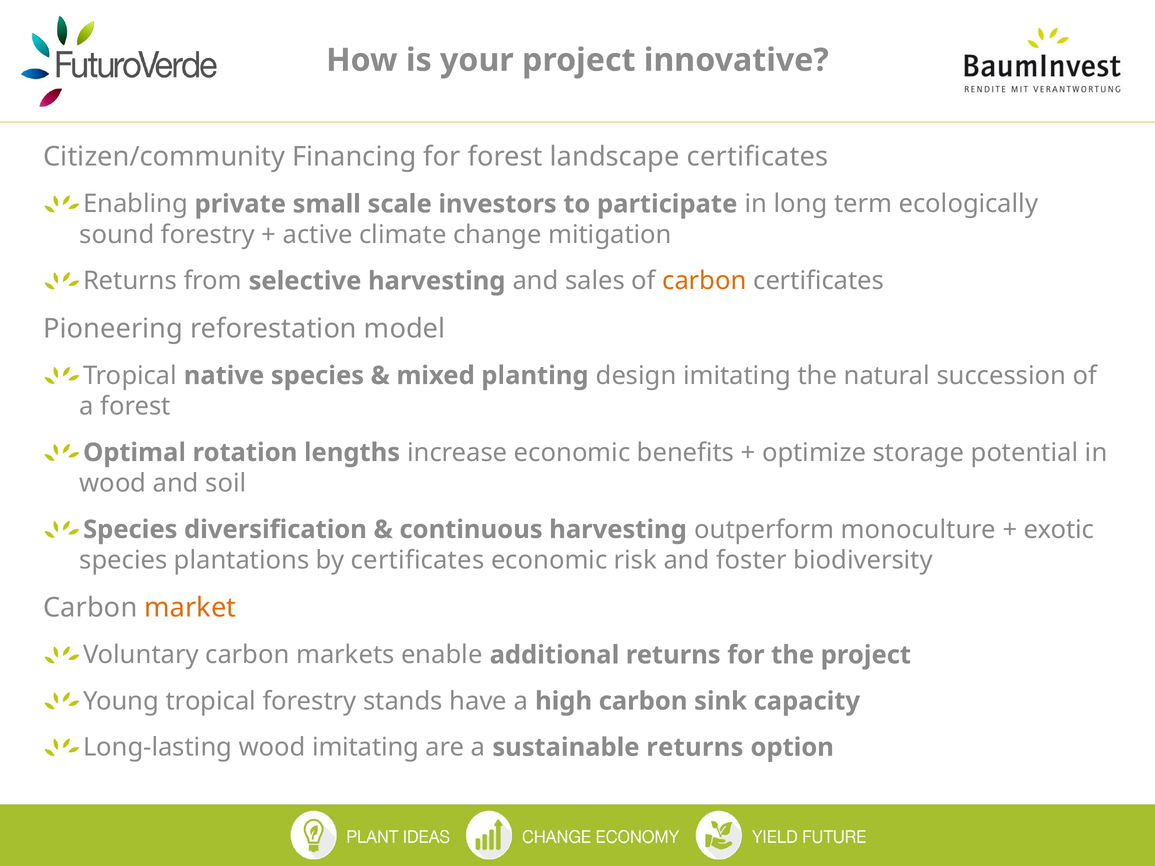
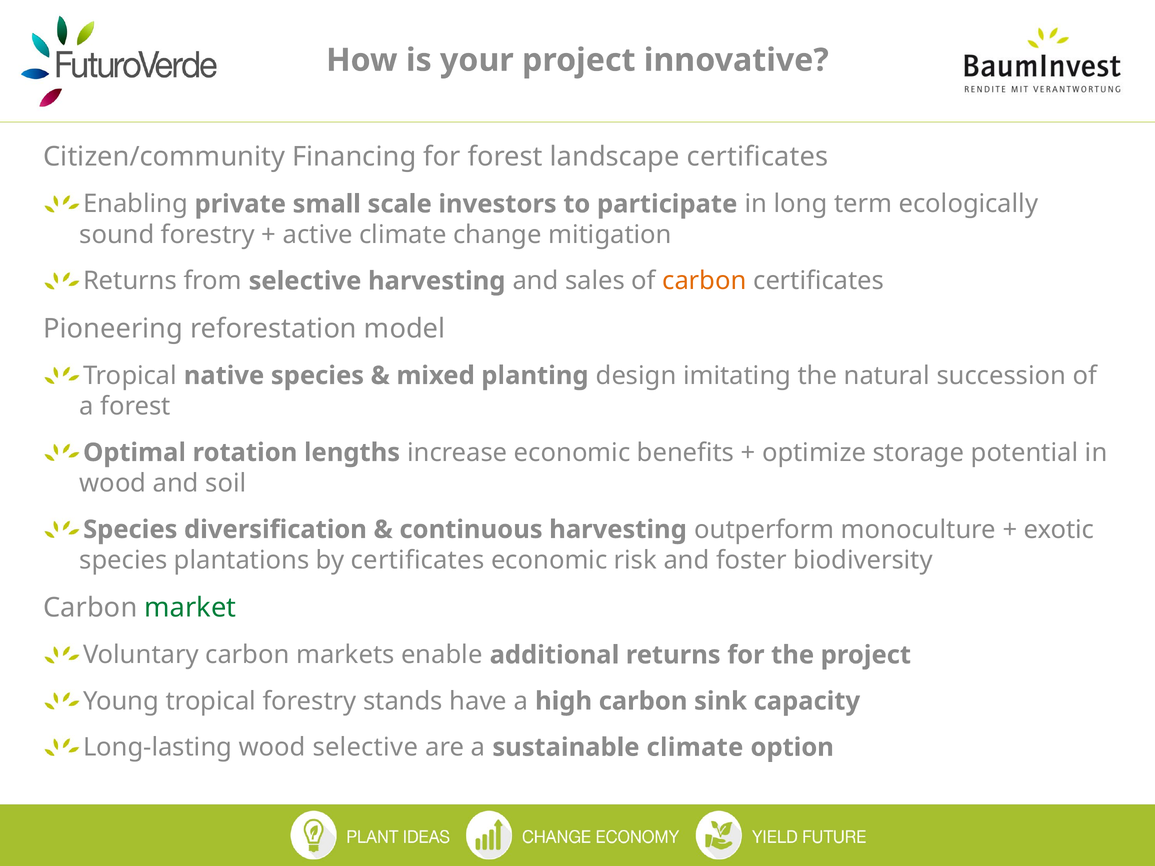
market colour: orange -> green
wood imitating: imitating -> selective
sustainable returns: returns -> climate
